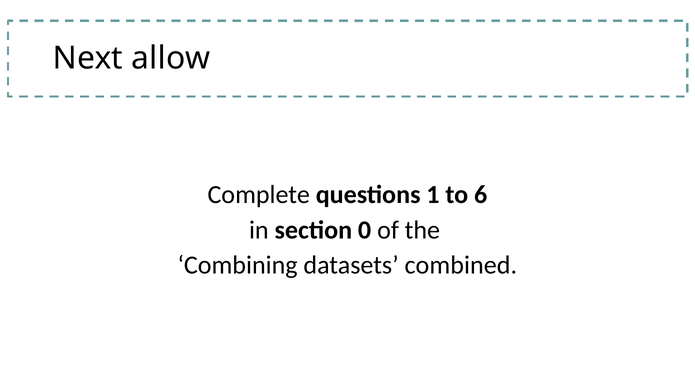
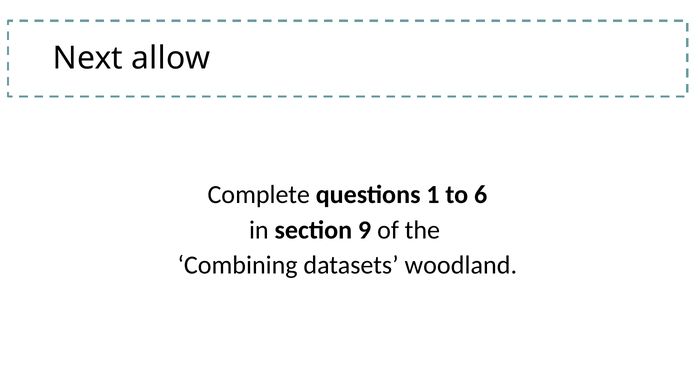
0: 0 -> 9
combined: combined -> woodland
